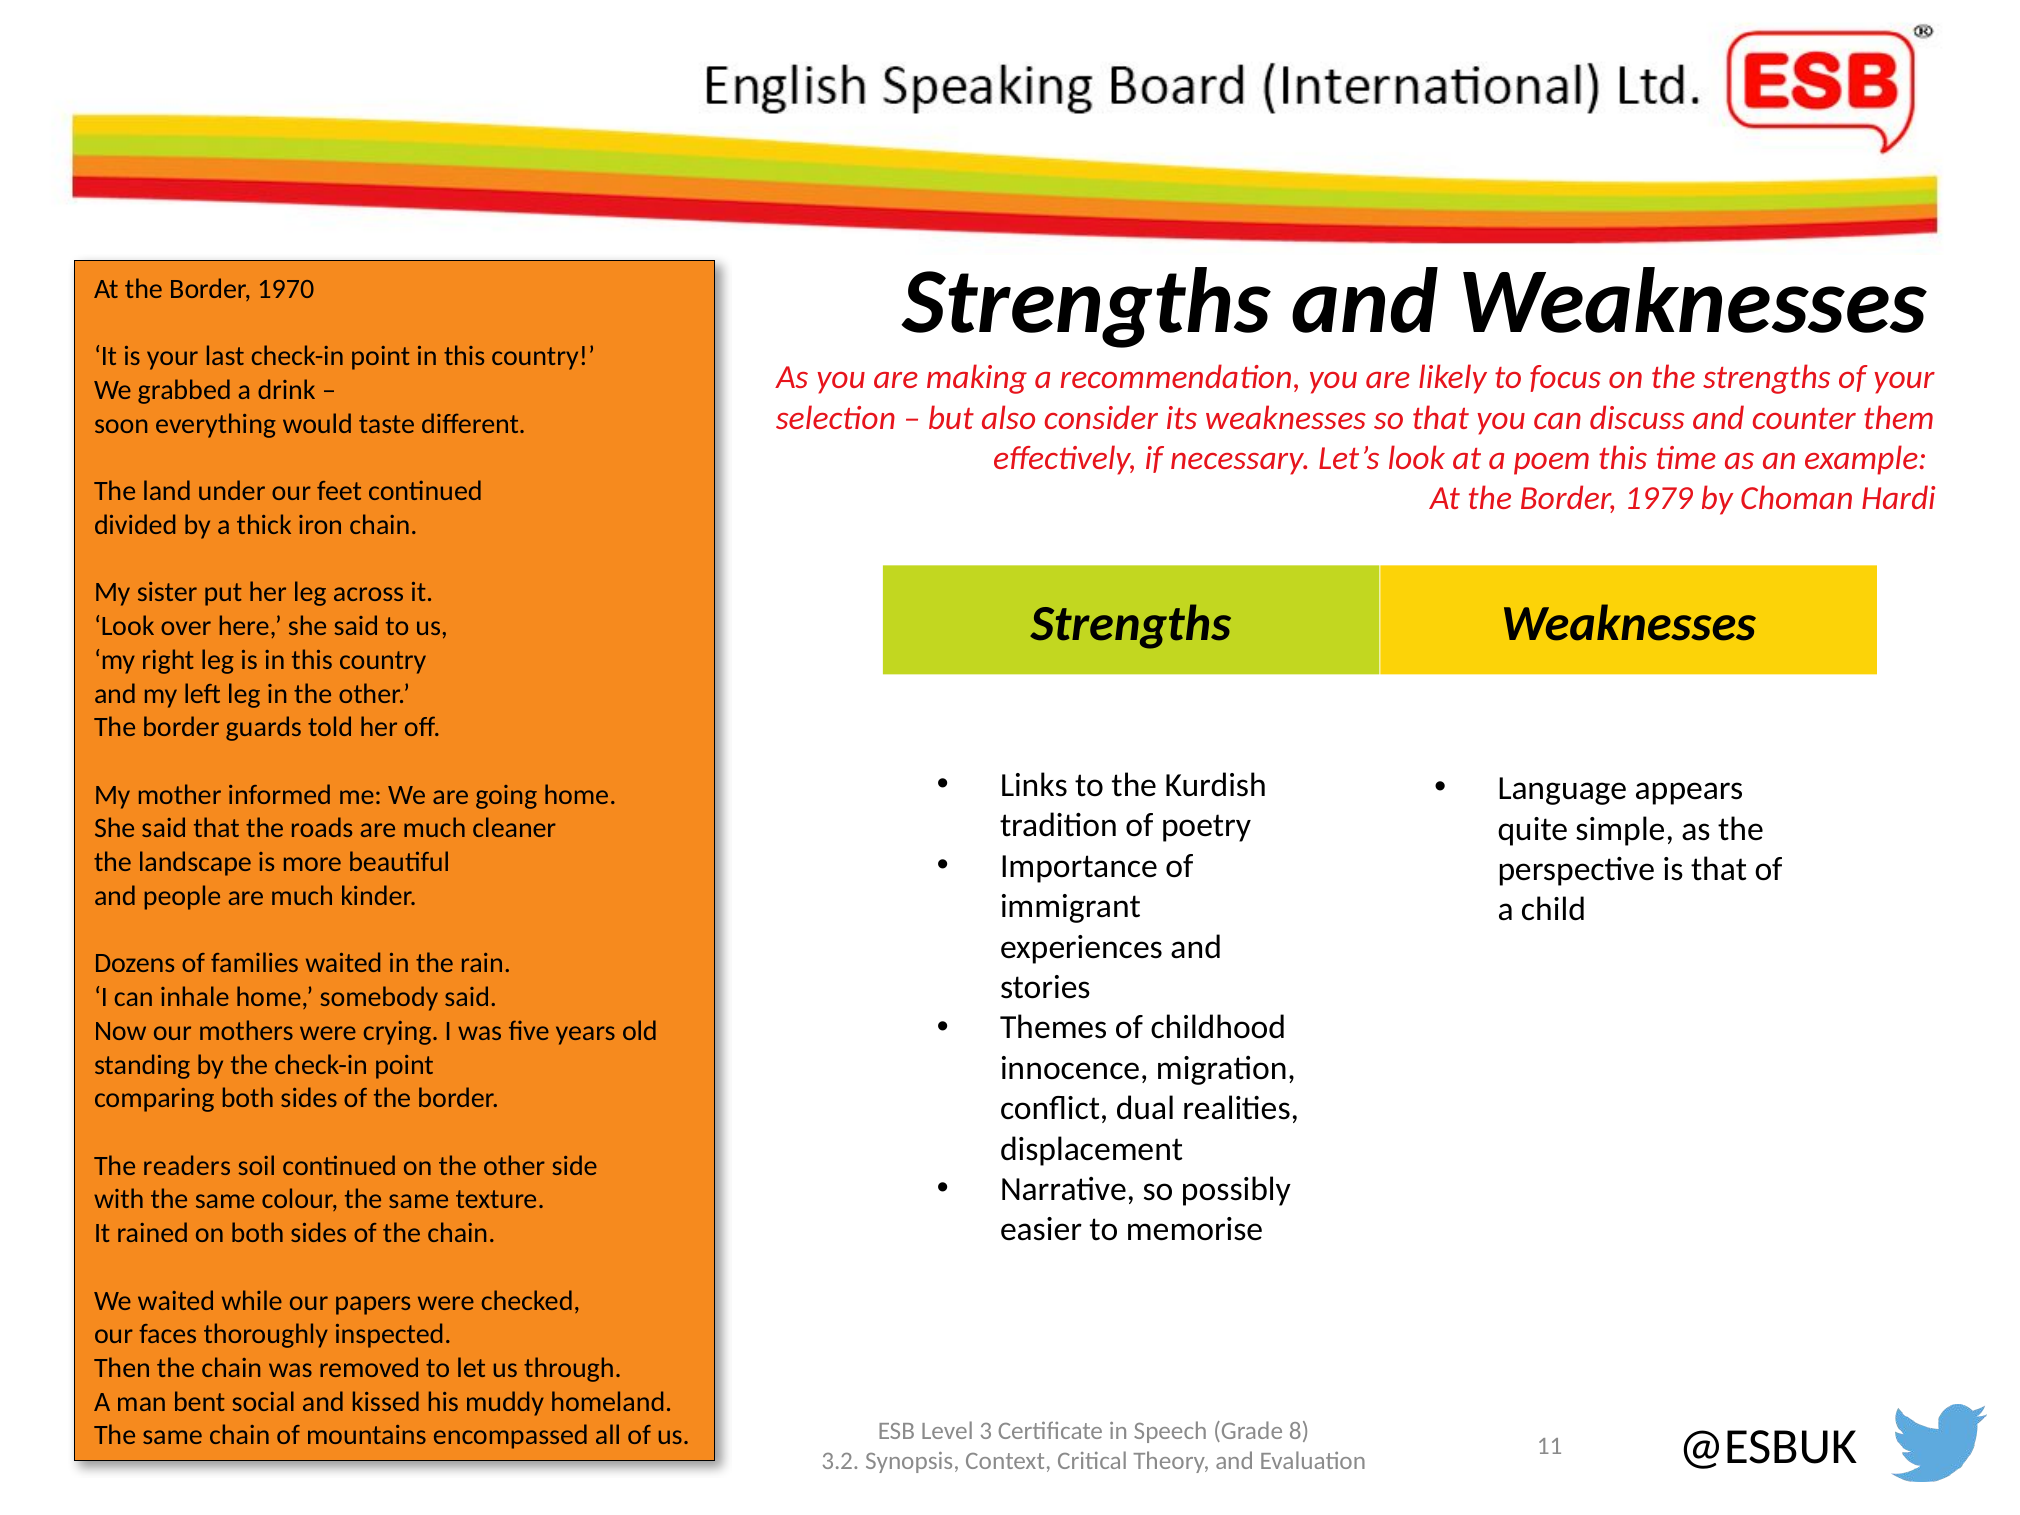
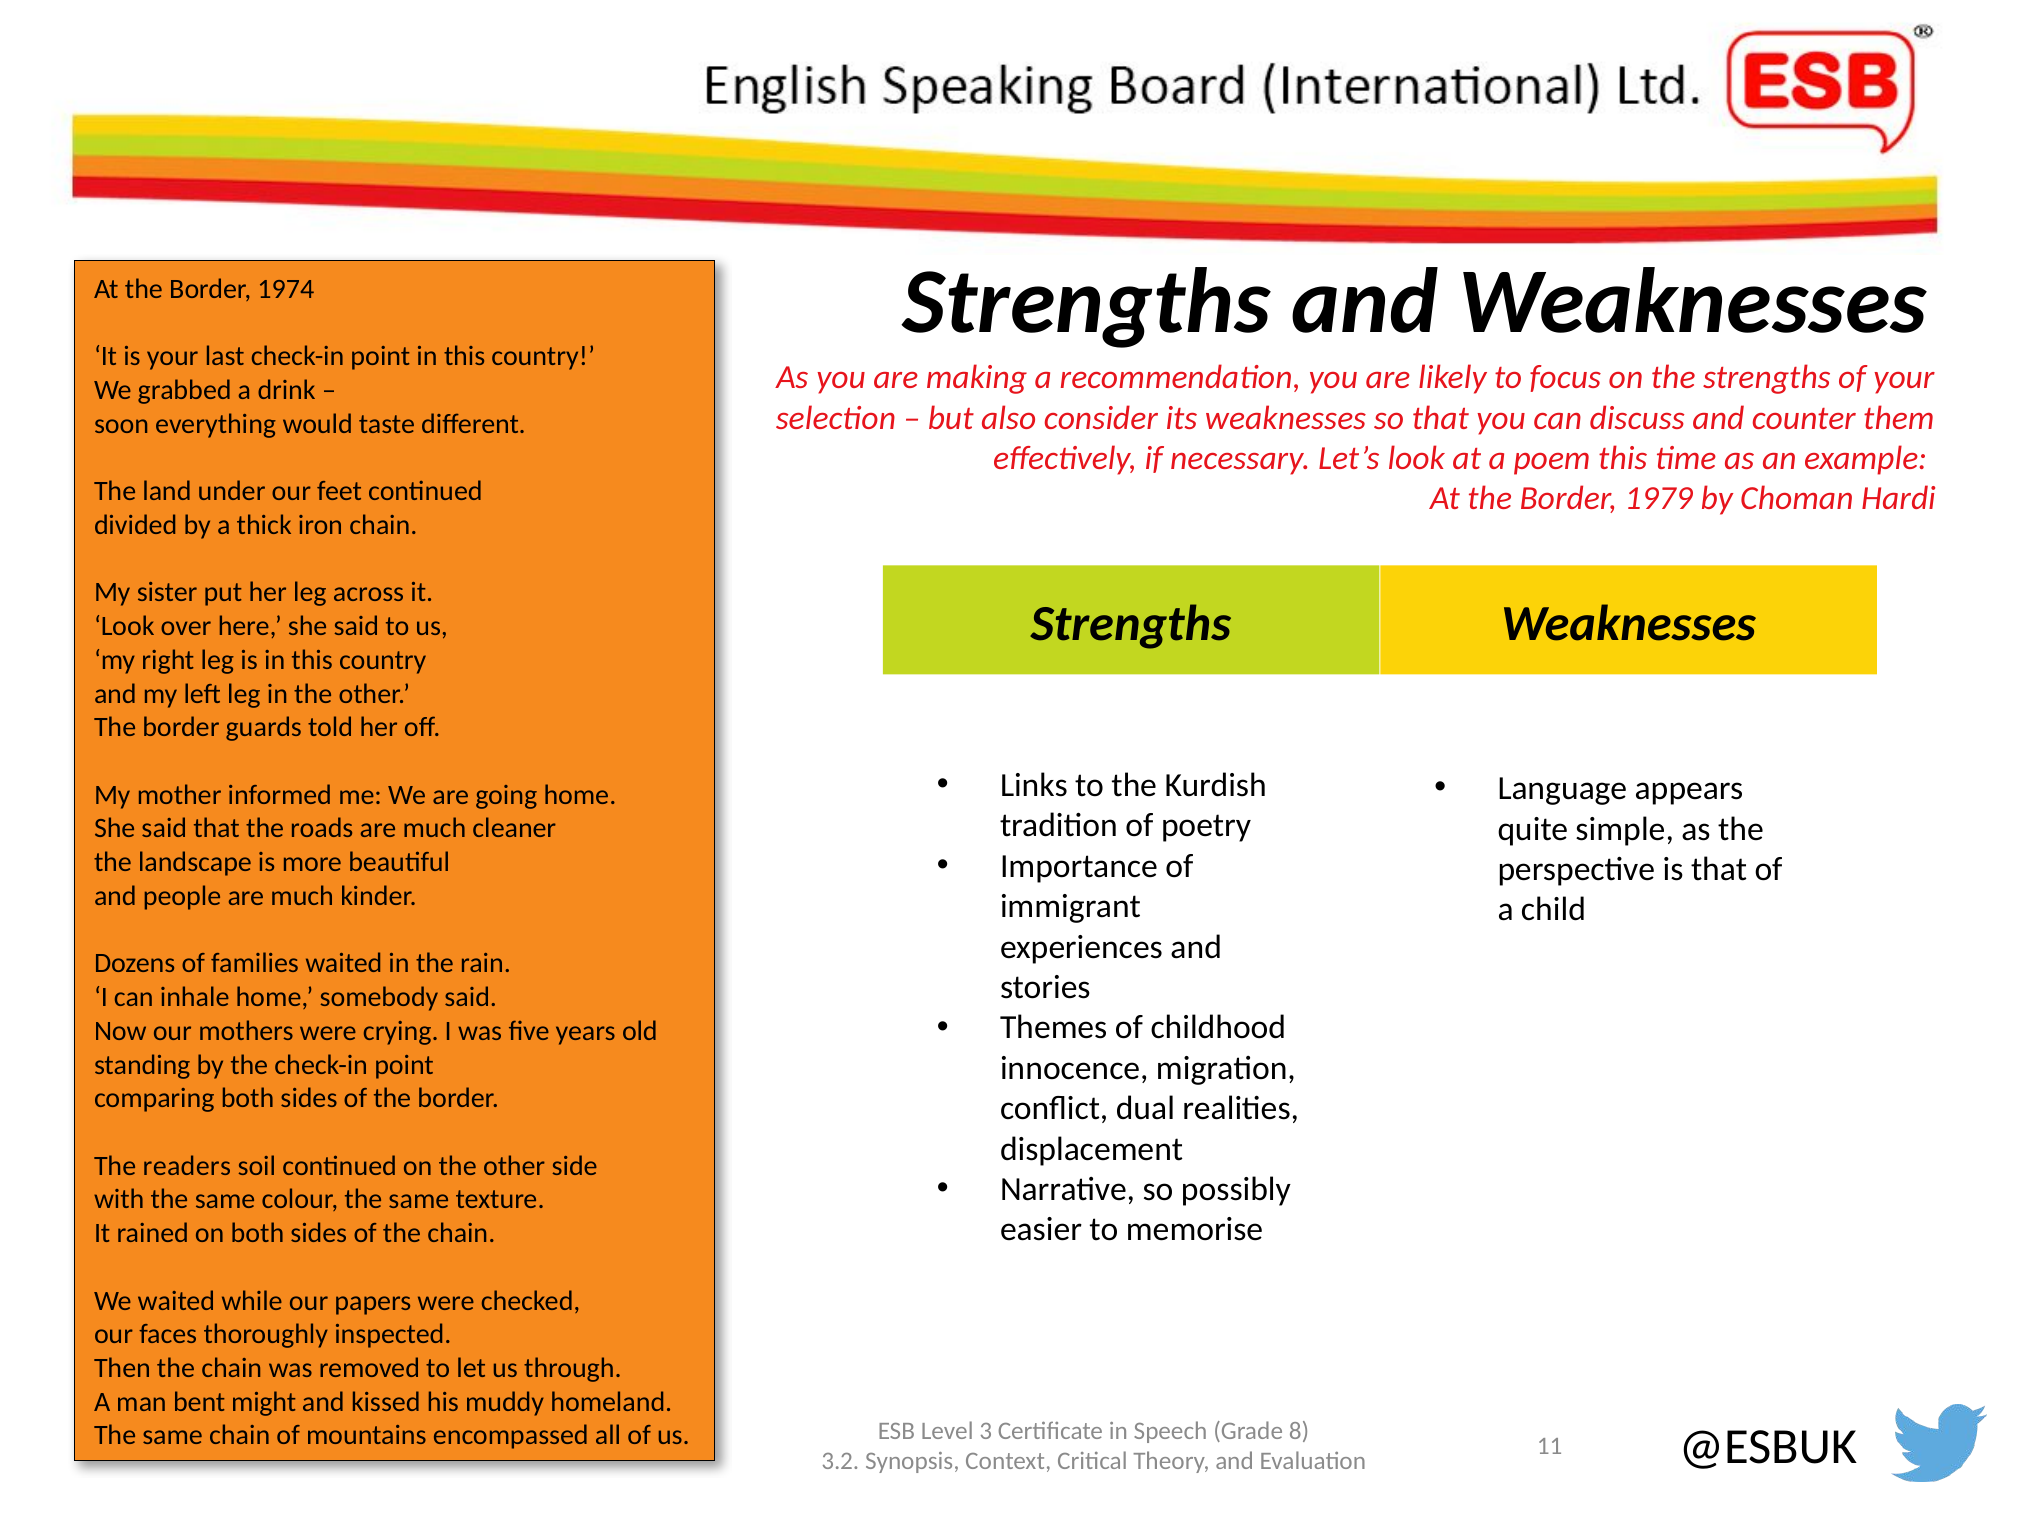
1970: 1970 -> 1974
social: social -> might
